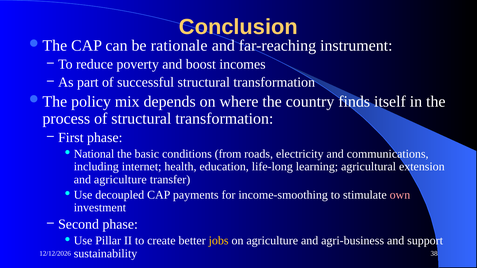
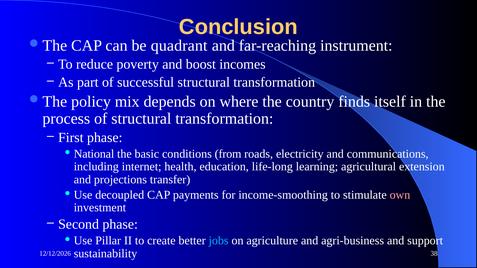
rationale: rationale -> quadrant
and agriculture: agriculture -> projections
jobs colour: yellow -> light blue
